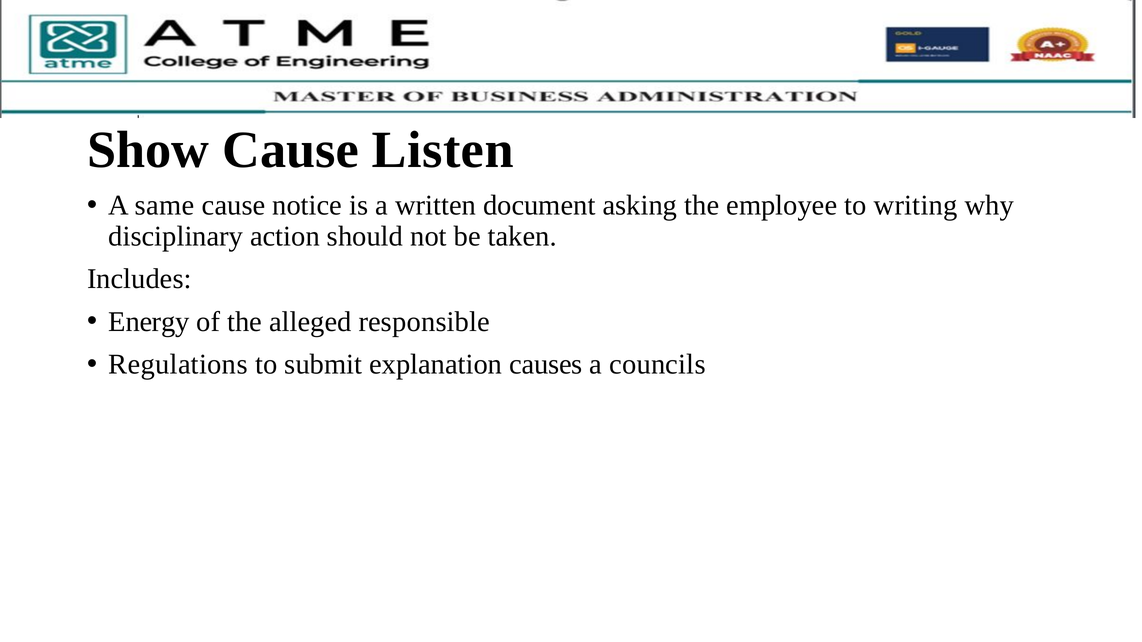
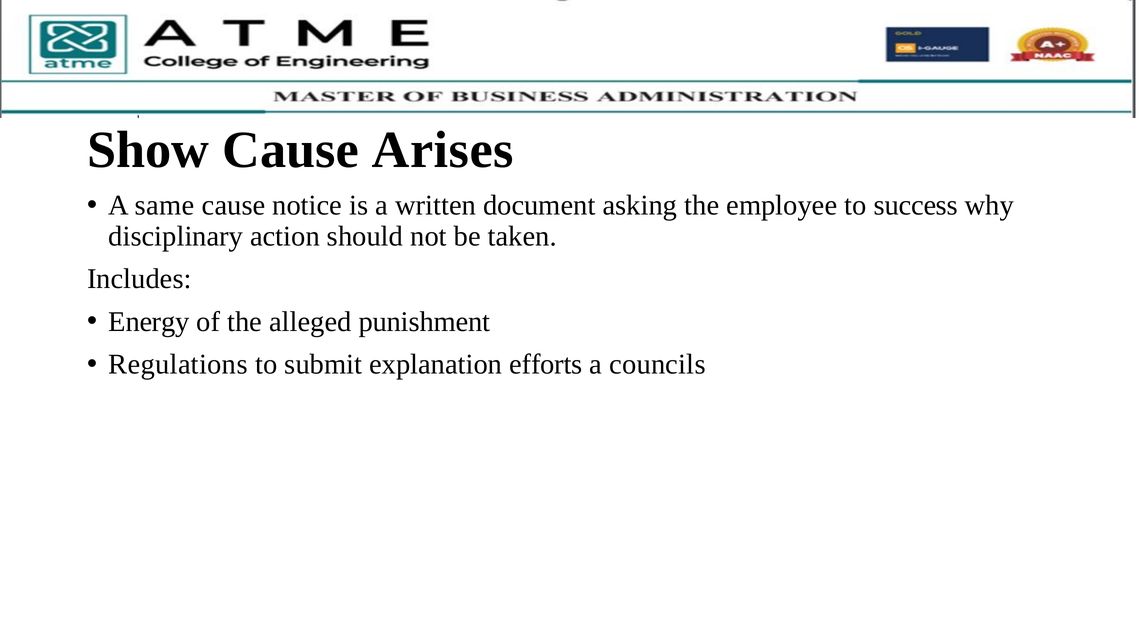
Listen: Listen -> Arises
writing: writing -> success
responsible: responsible -> punishment
causes: causes -> efforts
